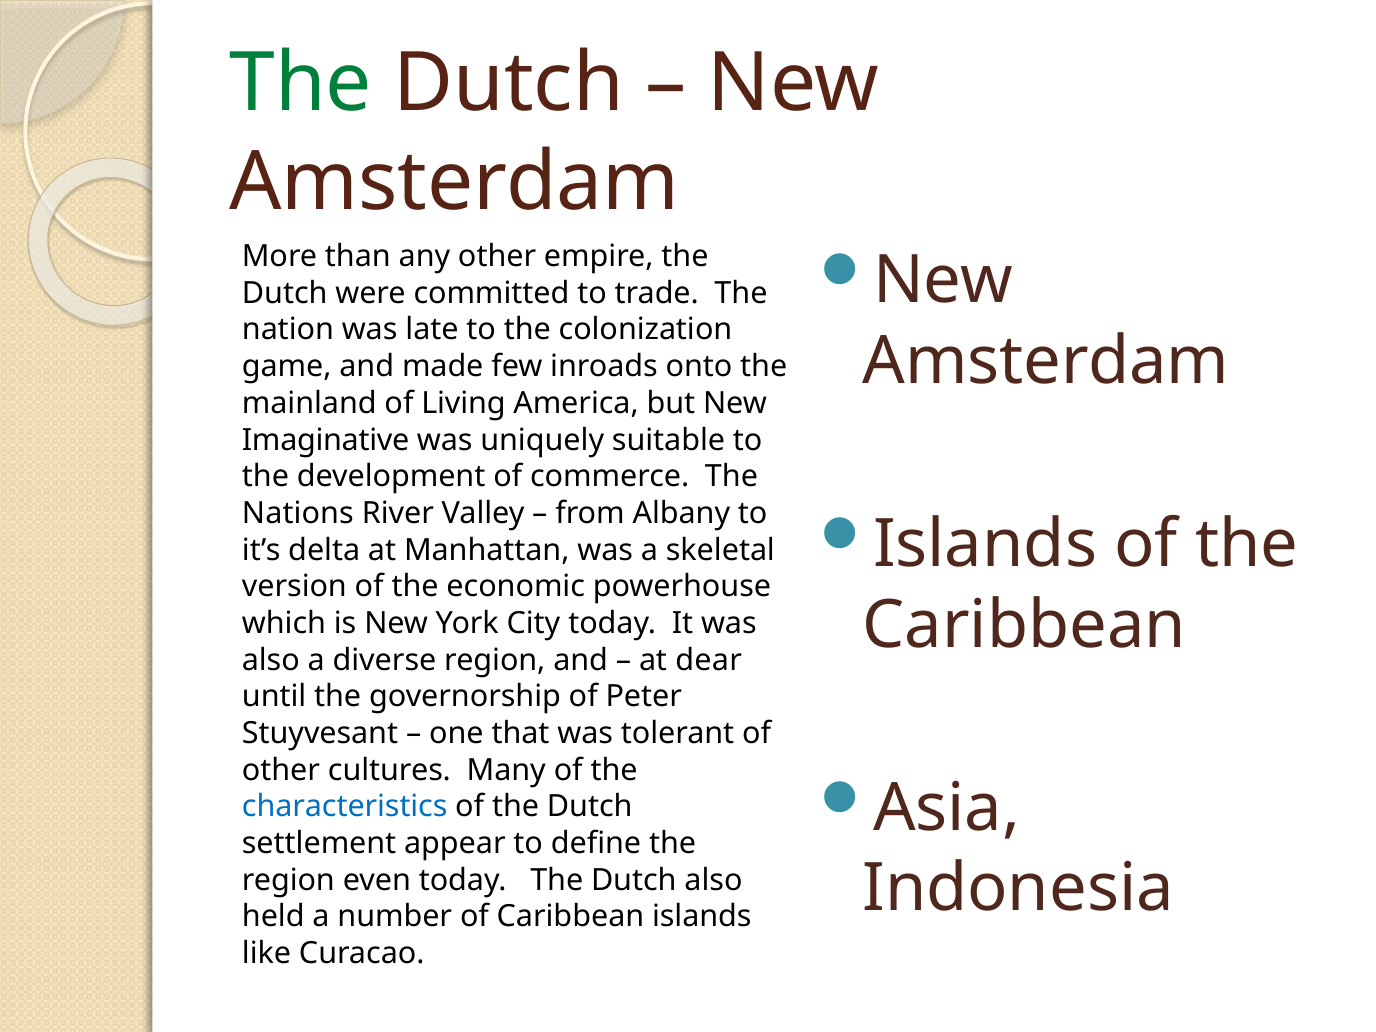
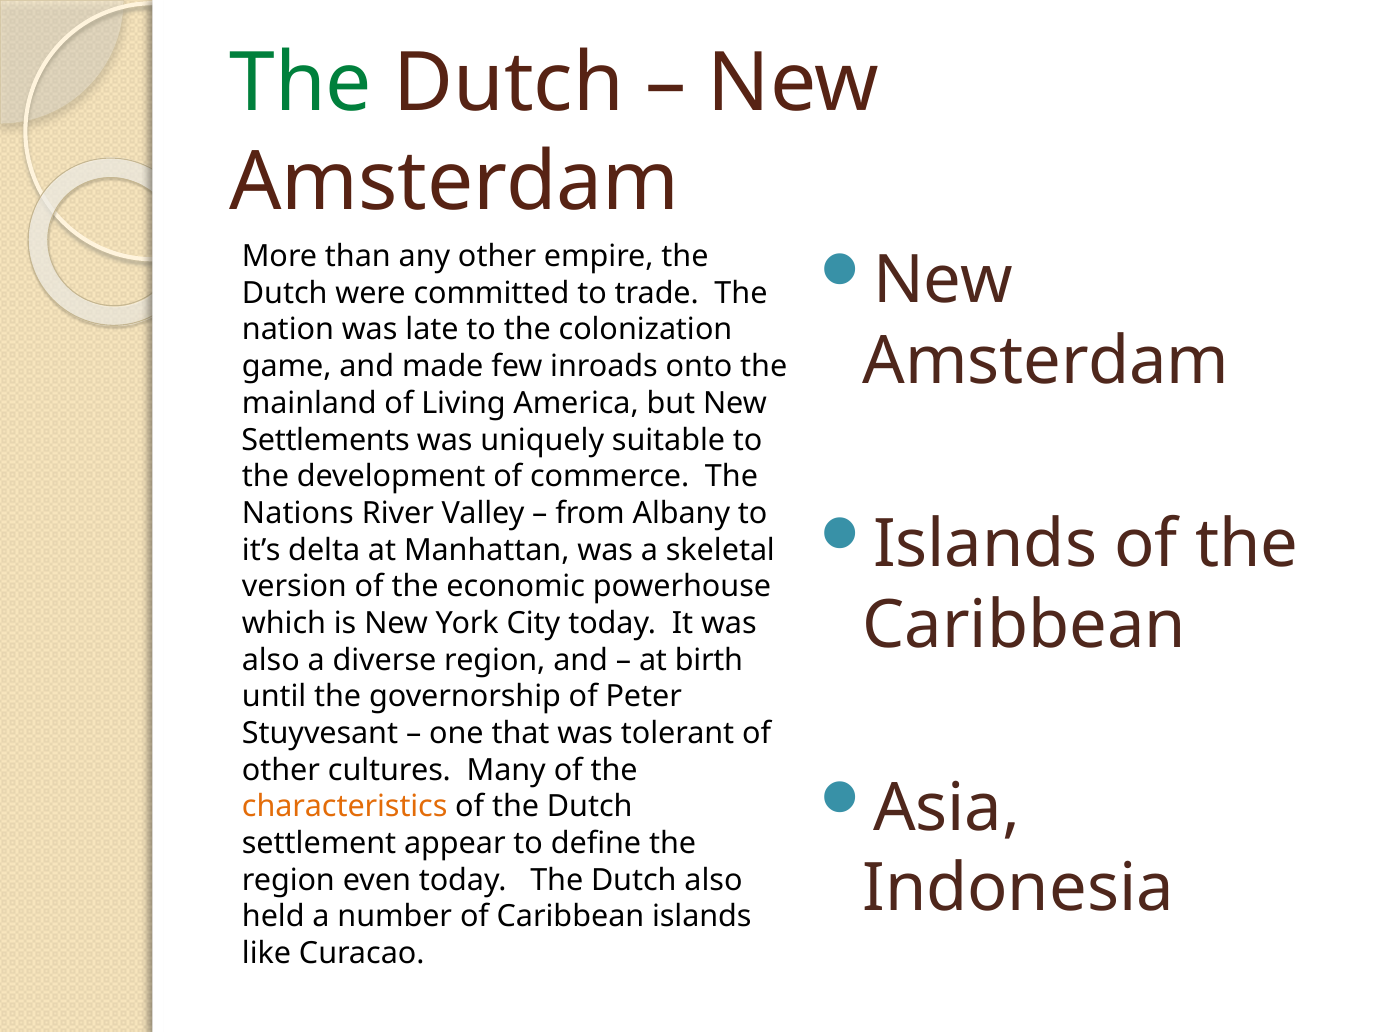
Imaginative: Imaginative -> Settlements
dear: dear -> birth
characteristics colour: blue -> orange
